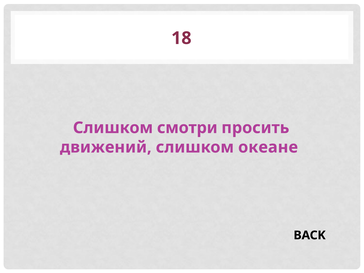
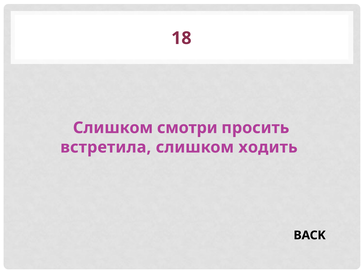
движений: движений -> встретила
океане: океане -> ходить
